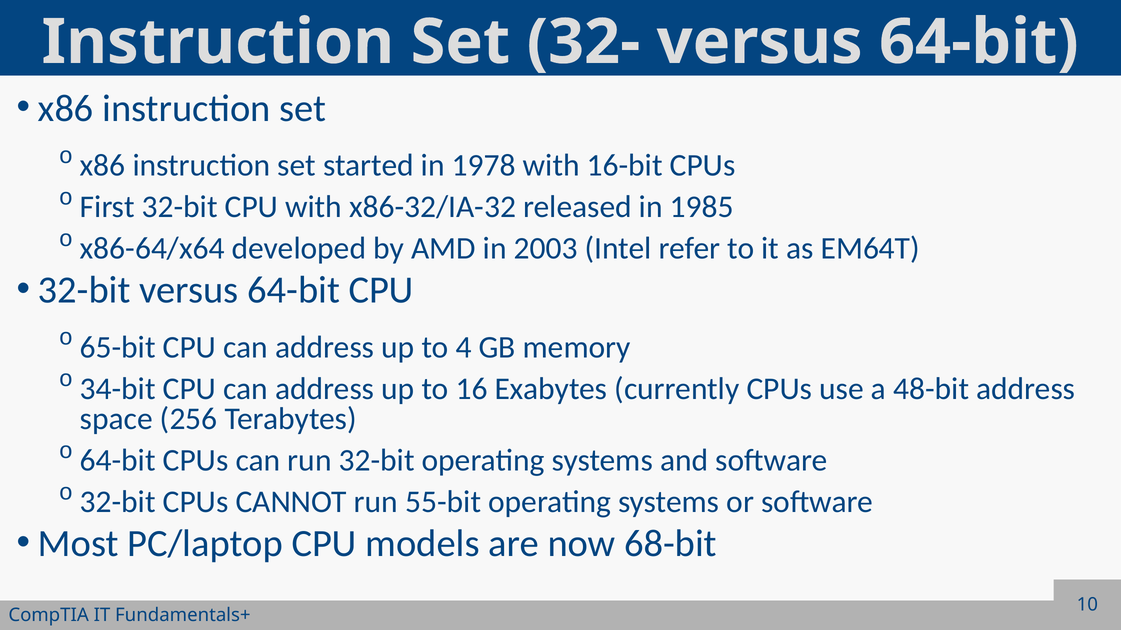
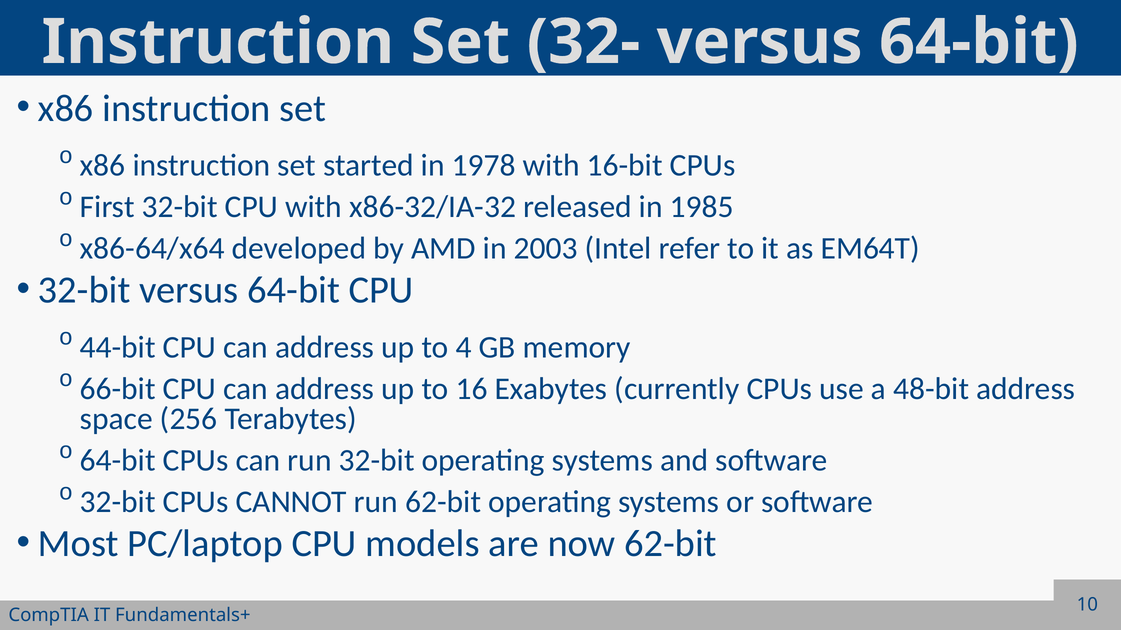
65-bit: 65-bit -> 44-bit
34-bit: 34-bit -> 66-bit
run 55-bit: 55-bit -> 62-bit
now 68-bit: 68-bit -> 62-bit
